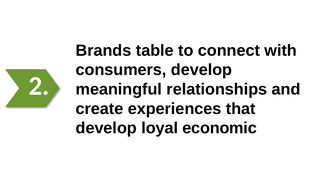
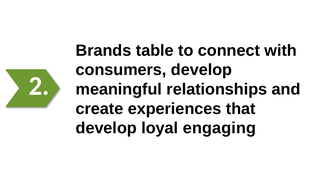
economic: economic -> engaging
